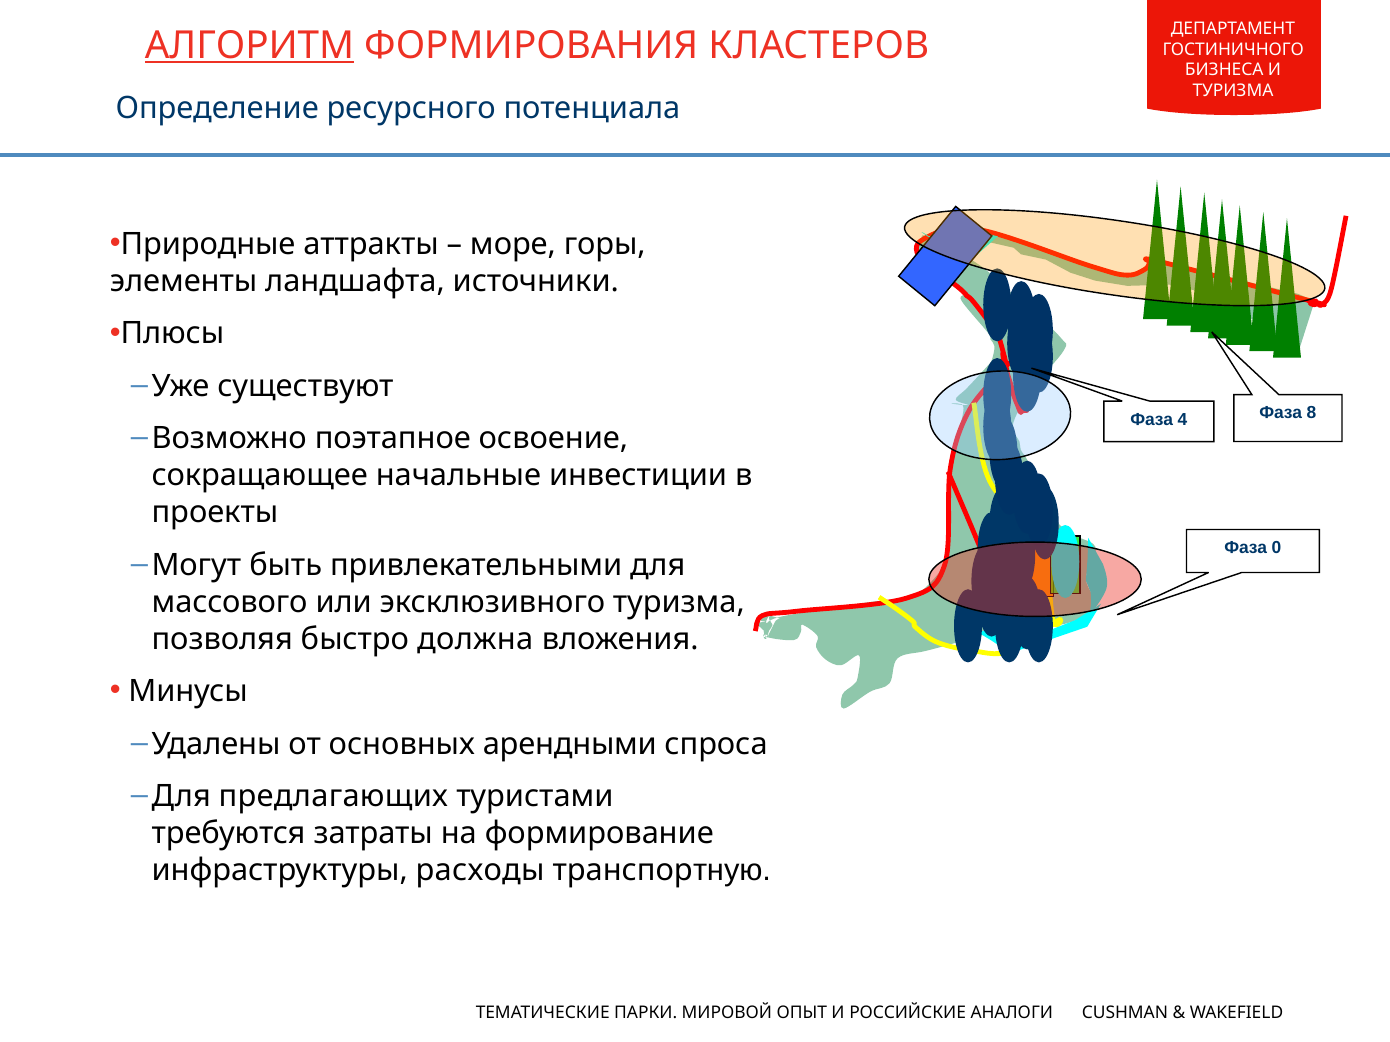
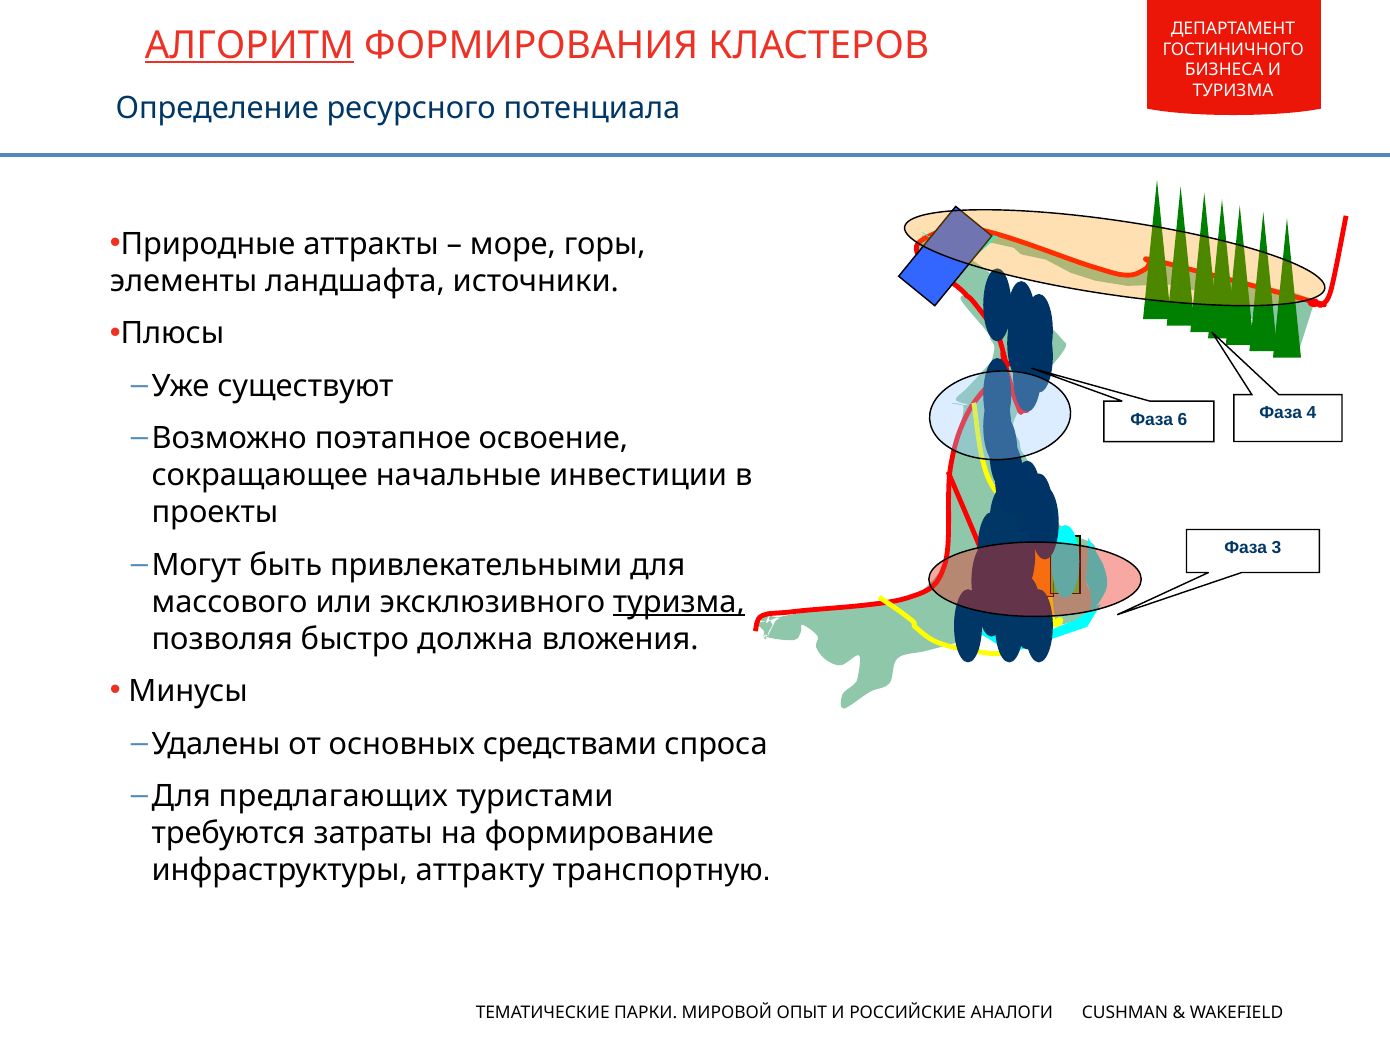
4: 4 -> 6
8: 8 -> 4
0: 0 -> 3
туризма at (679, 602) underline: none -> present
арендными: арендными -> средствами
расходы: расходы -> аттракту
